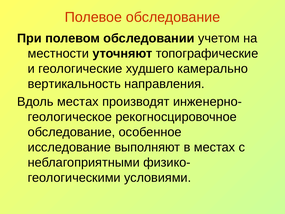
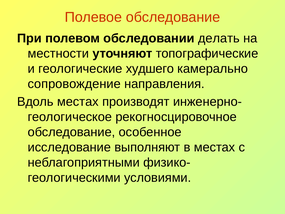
учетом: учетом -> делать
вертикальность: вертикальность -> сопровождение
